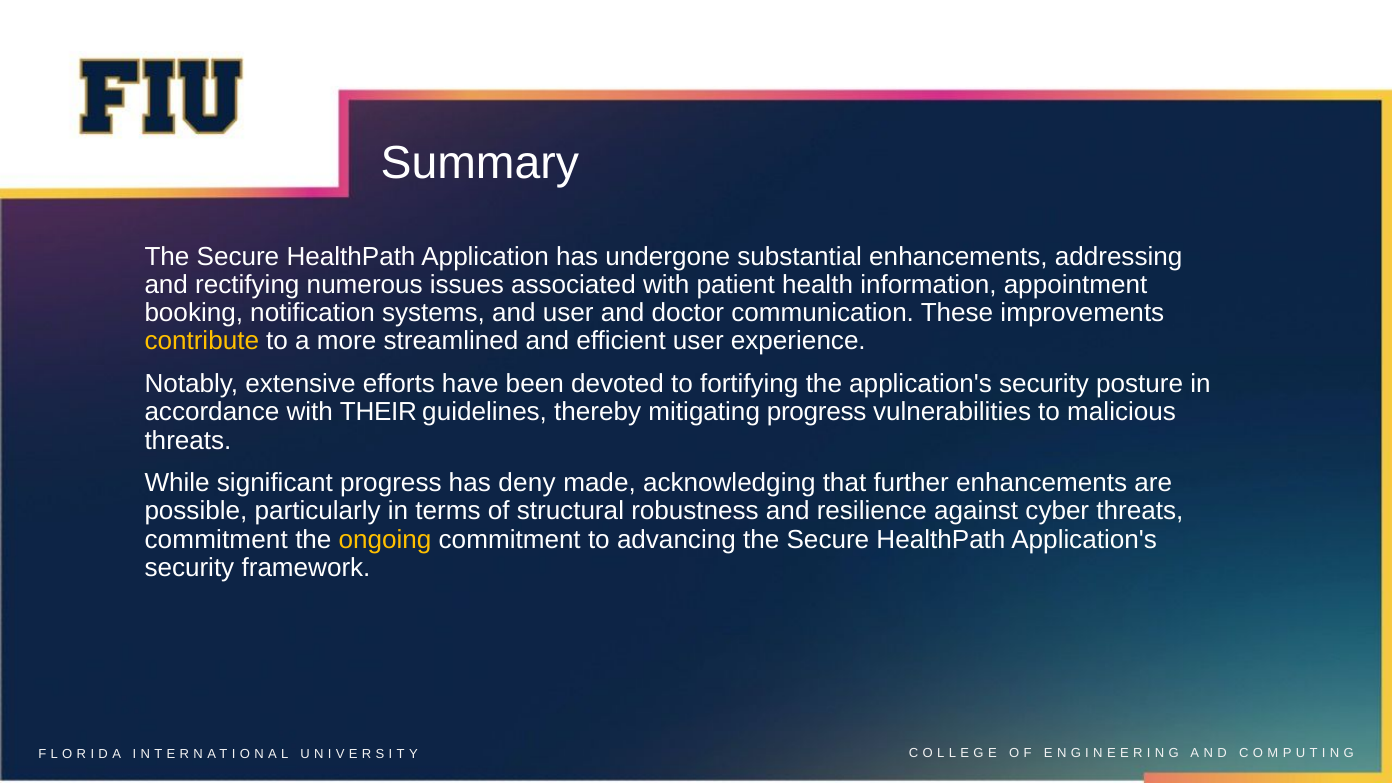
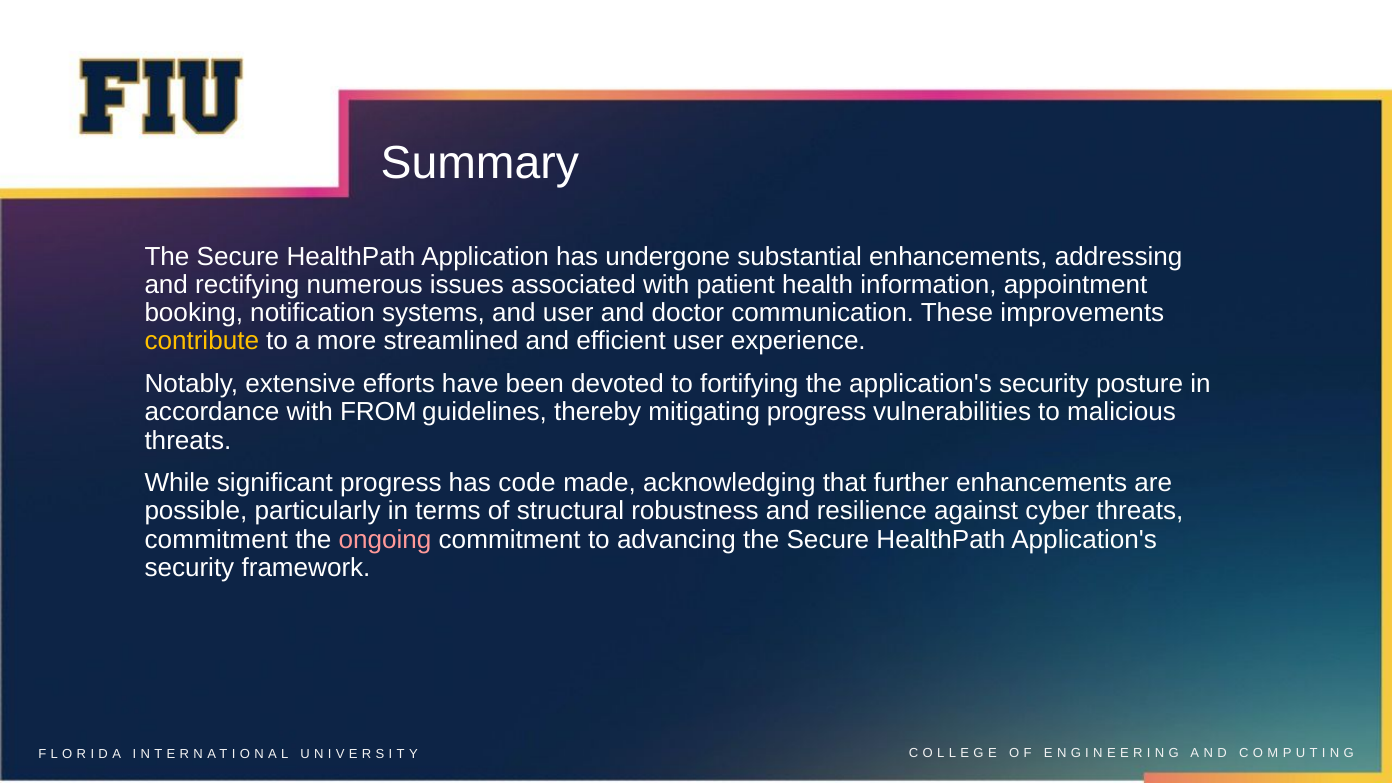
THEIR: THEIR -> FROM
deny: deny -> code
ongoing colour: yellow -> pink
